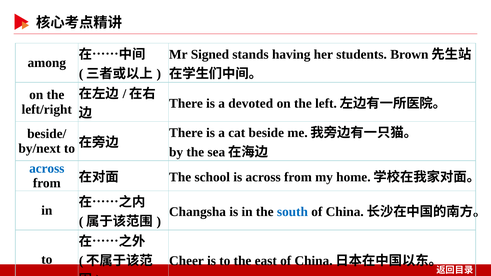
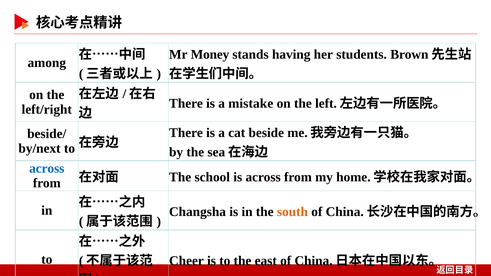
Signed: Signed -> Money
devoted: devoted -> mistake
south colour: blue -> orange
